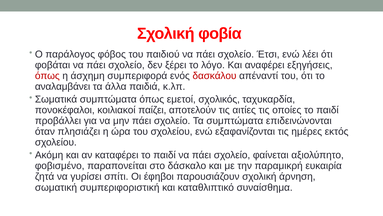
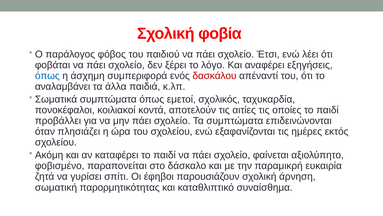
όπως at (47, 76) colour: red -> blue
παίζει: παίζει -> κοντά
συμπεριφοριστική: συμπεριφοριστική -> παρορμητικότητας
